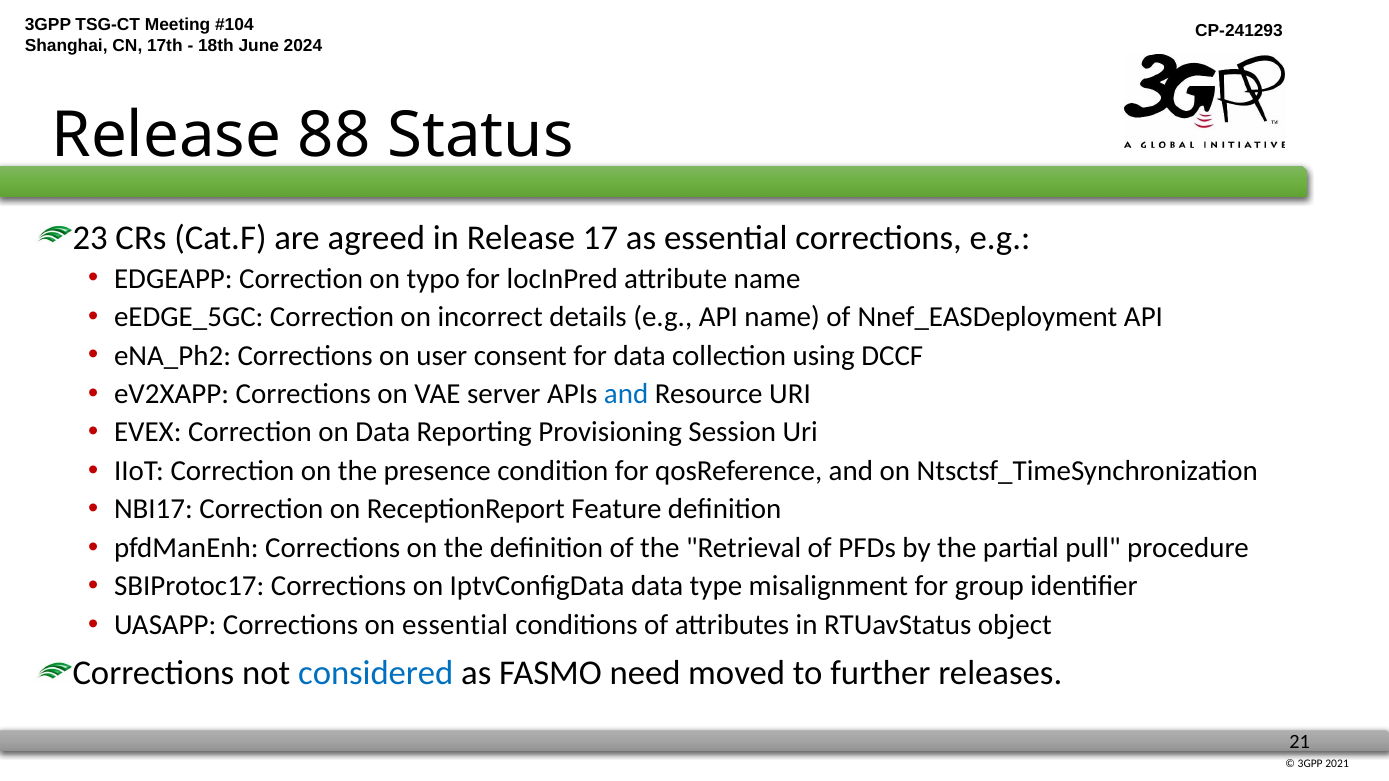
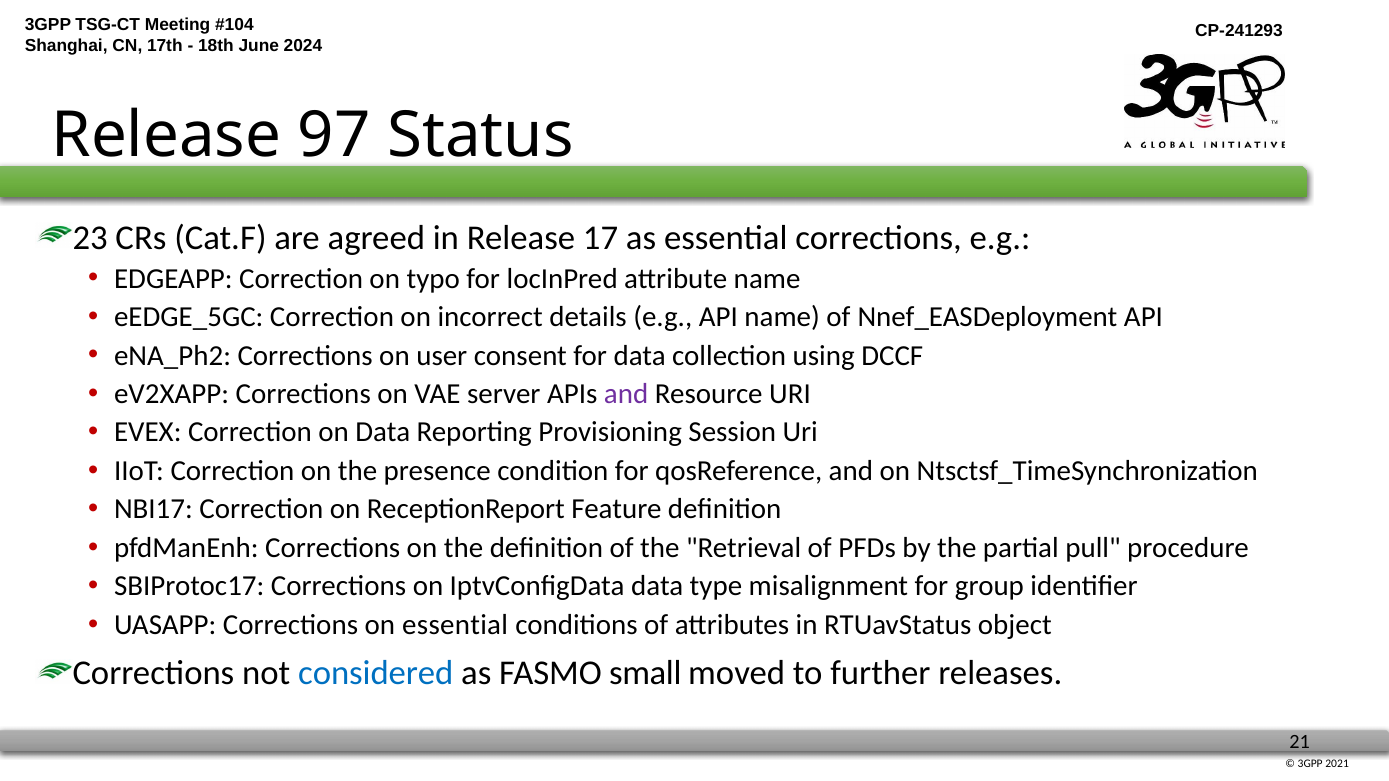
88: 88 -> 97
and at (626, 394) colour: blue -> purple
need: need -> small
